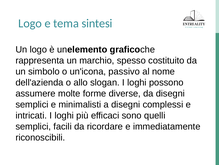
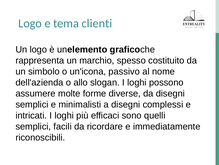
sintesi: sintesi -> clienti
